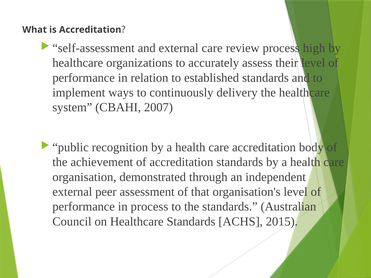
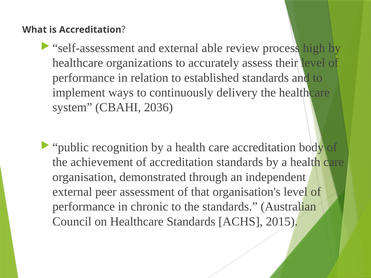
external care: care -> able
2007: 2007 -> 2036
in process: process -> chronic
